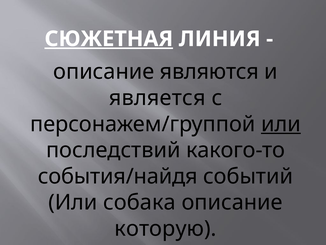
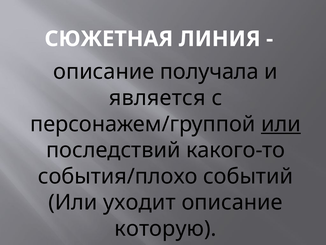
СЮЖЕТНАЯ underline: present -> none
являются: являются -> получала
события/найдя: события/найдя -> события/плохо
собака: собака -> уходит
